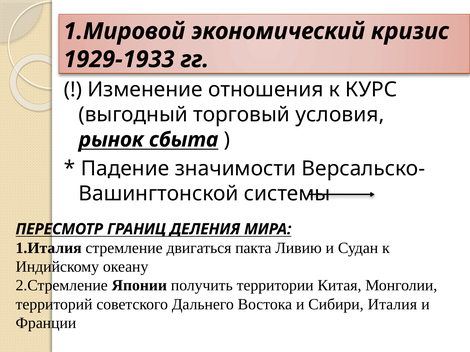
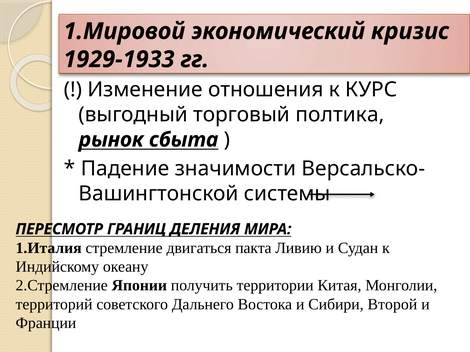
условия: условия -> полтика
Италия: Италия -> Второй
